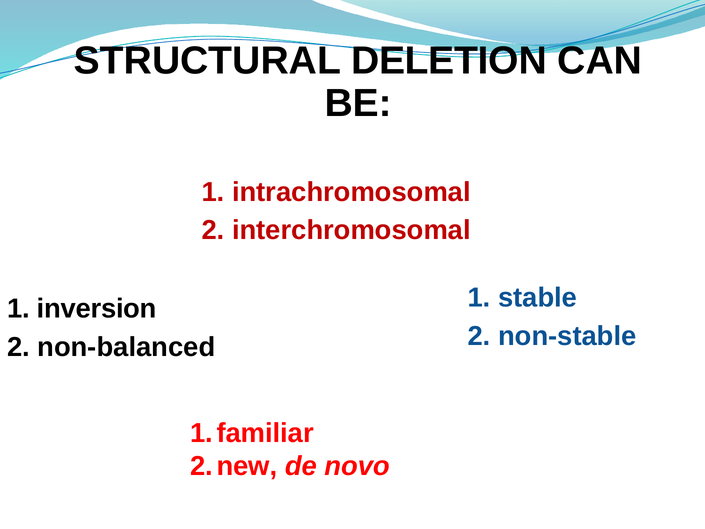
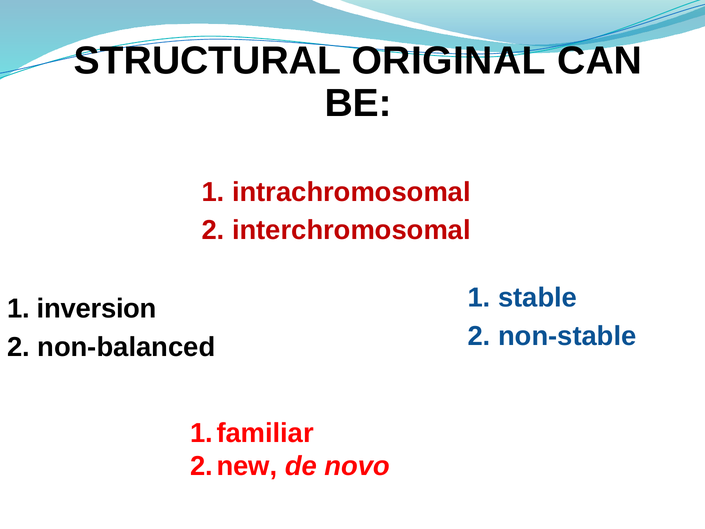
DELETION: DELETION -> ORIGINAL
